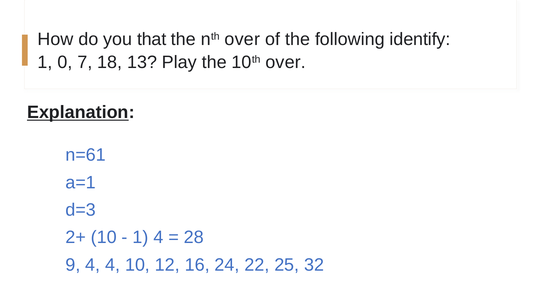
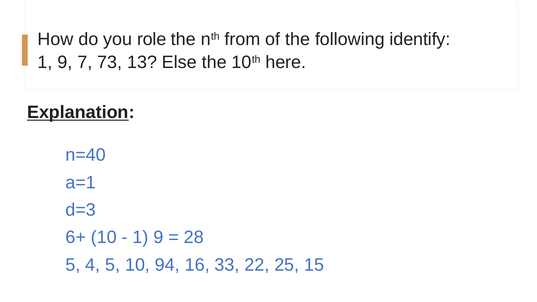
that: that -> role
nth over: over -> from
0 at (65, 62): 0 -> 9
18: 18 -> 73
Play: Play -> Else
10th over: over -> here
n=61: n=61 -> n=40
2+: 2+ -> 6+
4 at (158, 237): 4 -> 9
9 at (73, 265): 9 -> 5
4 4: 4 -> 5
12: 12 -> 94
24: 24 -> 33
32: 32 -> 15
